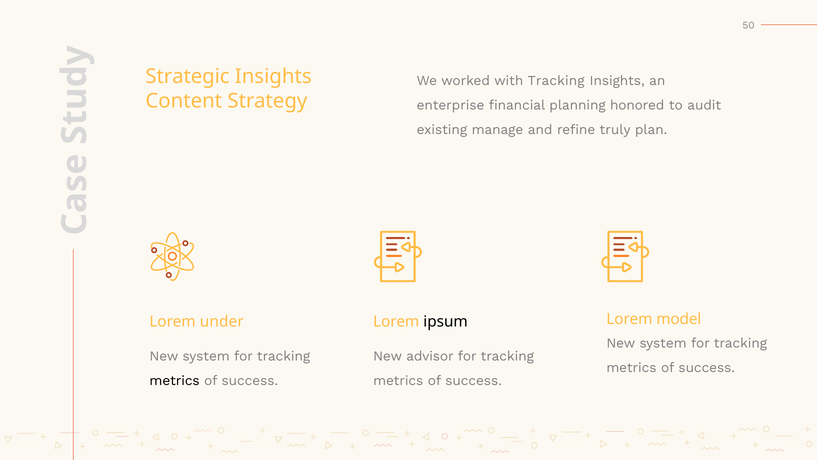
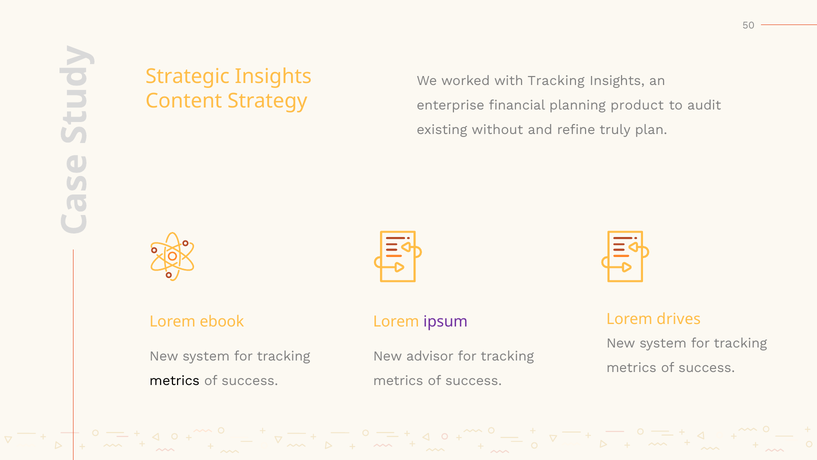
honored: honored -> product
manage: manage -> without
model: model -> drives
under: under -> ebook
ipsum colour: black -> purple
